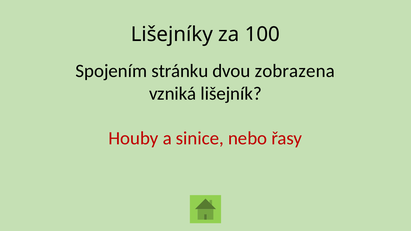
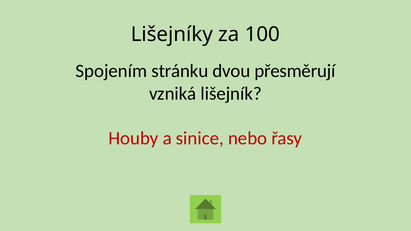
zobrazena: zobrazena -> přesměrují
